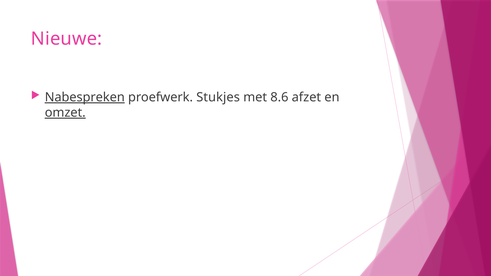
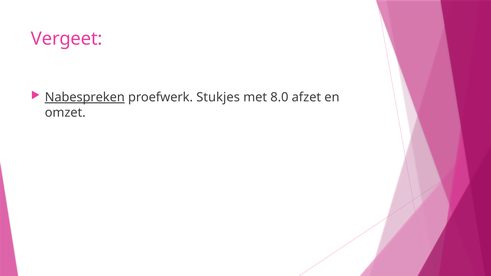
Nieuwe: Nieuwe -> Vergeet
8.6: 8.6 -> 8.0
omzet underline: present -> none
